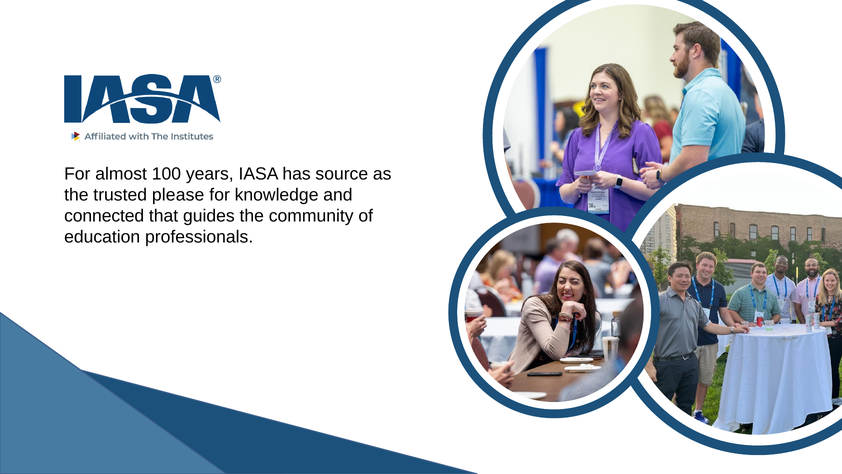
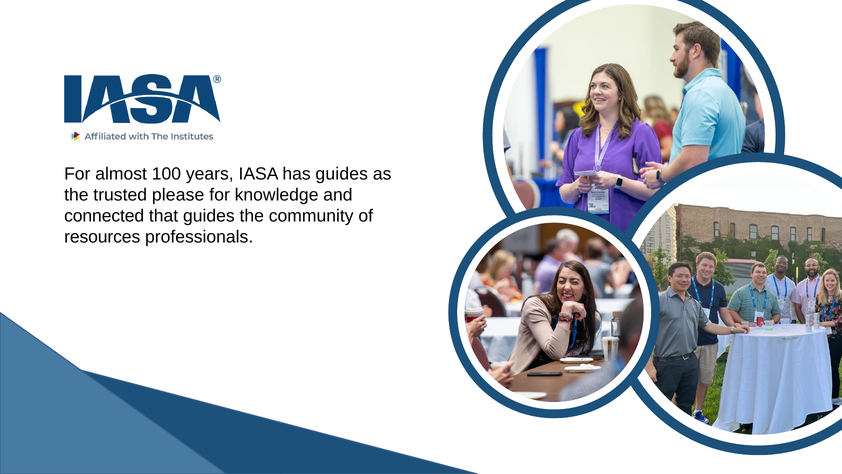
has source: source -> guides
education: education -> resources
